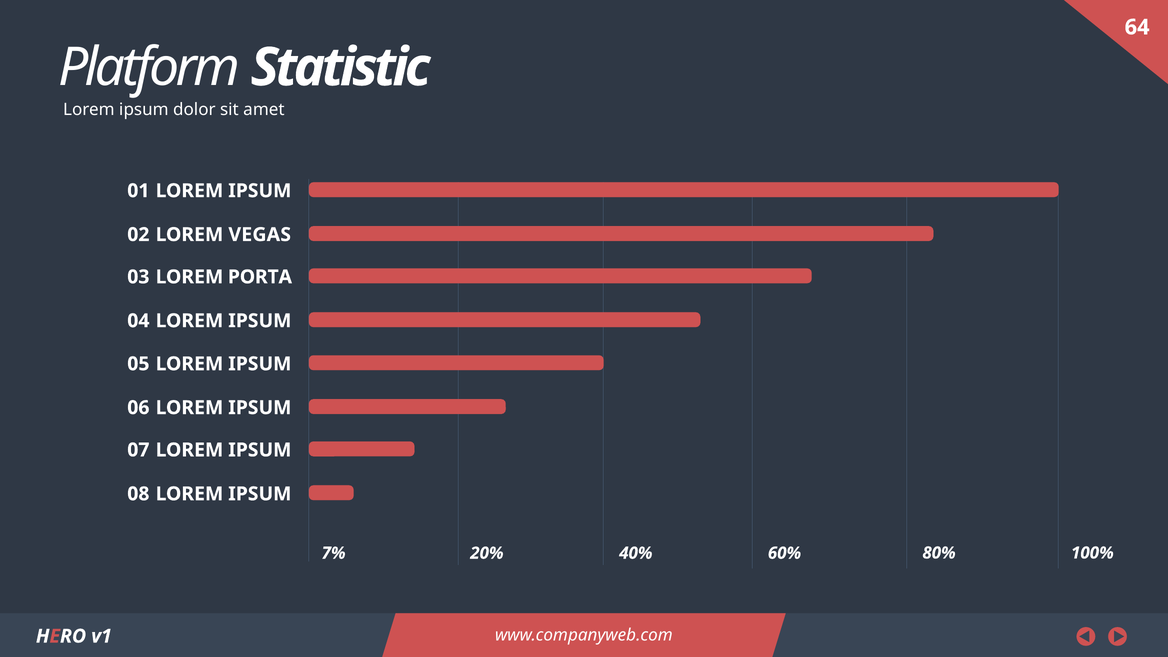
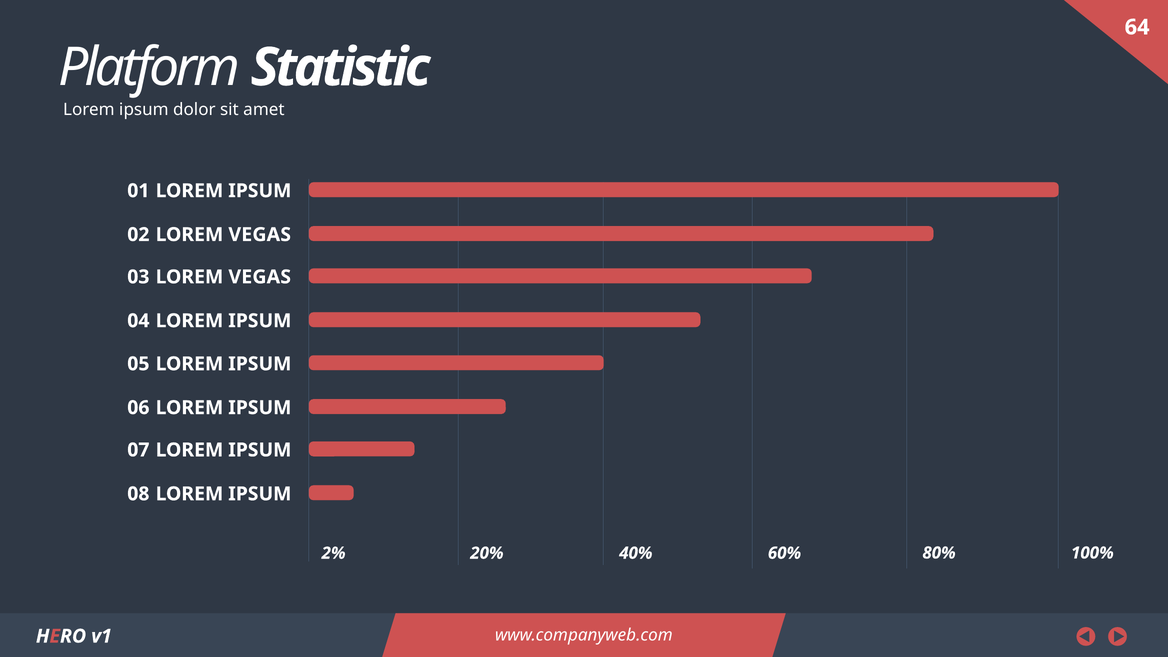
PORTA at (260, 277): PORTA -> VEGAS
7%: 7% -> 2%
